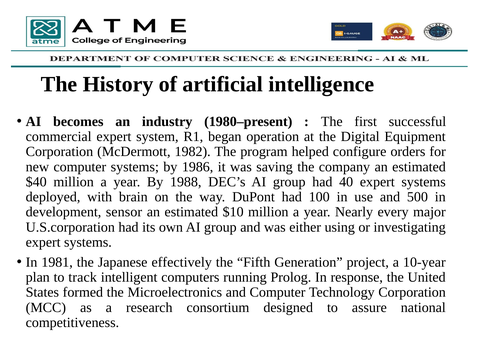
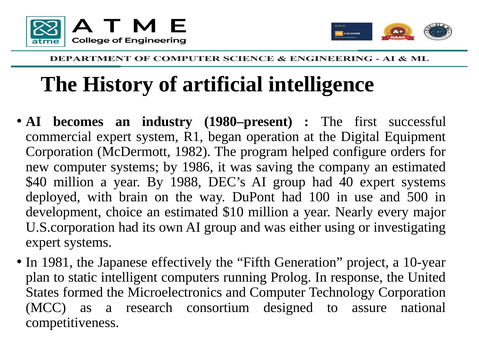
sensor: sensor -> choice
track: track -> static
